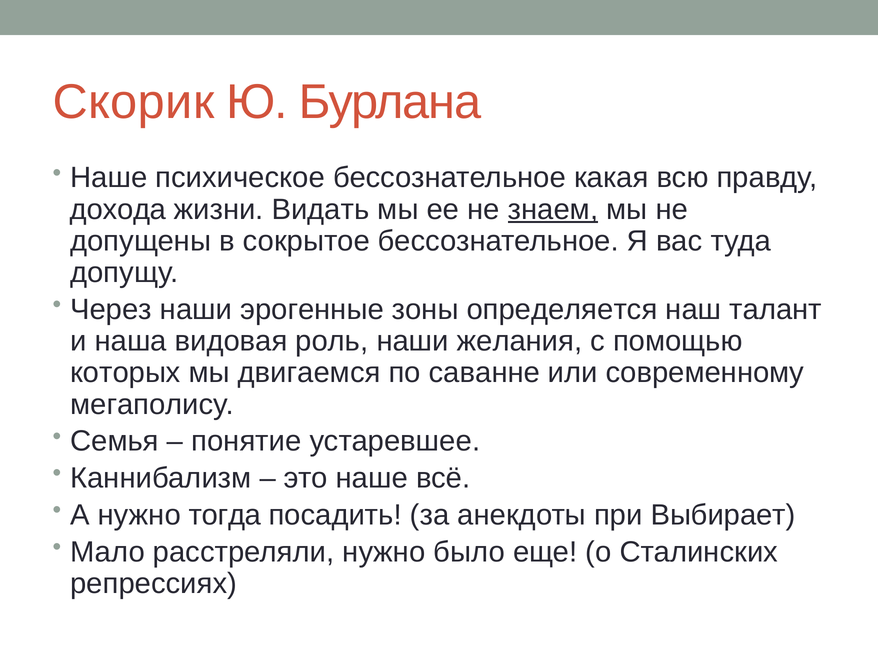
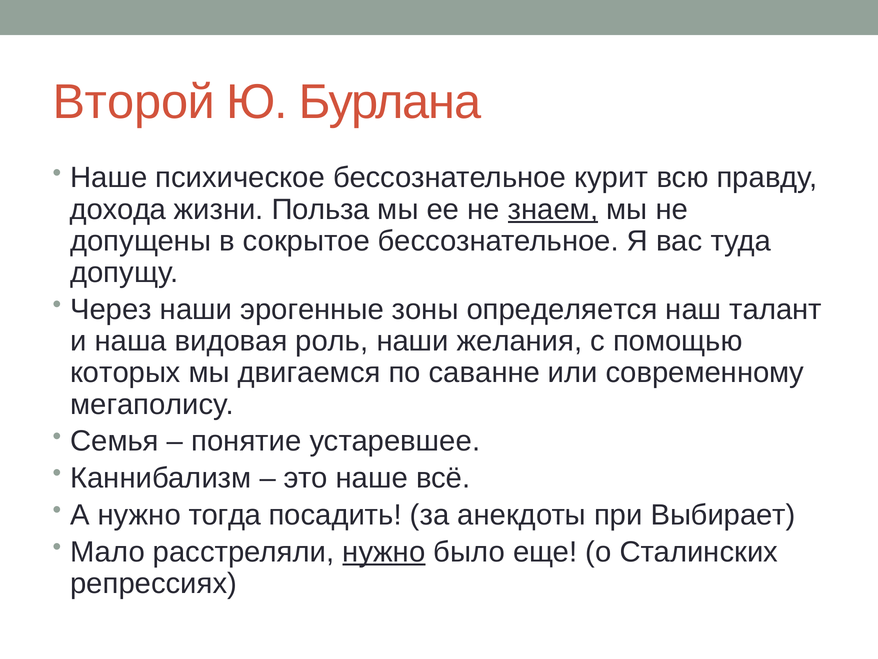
Скорик: Скорик -> Второй
какая: какая -> курит
Видать: Видать -> Польза
нужно at (384, 551) underline: none -> present
